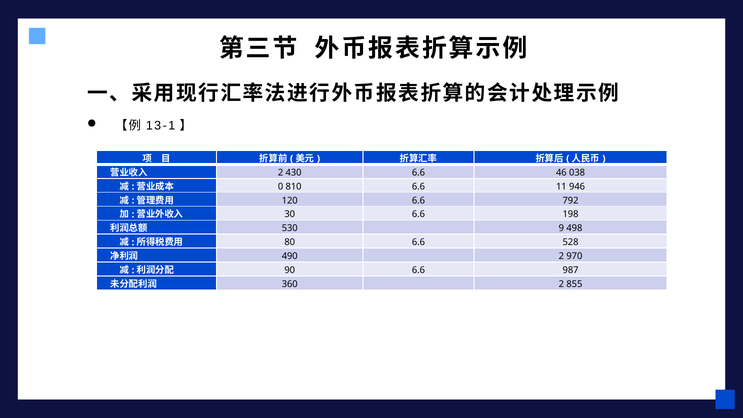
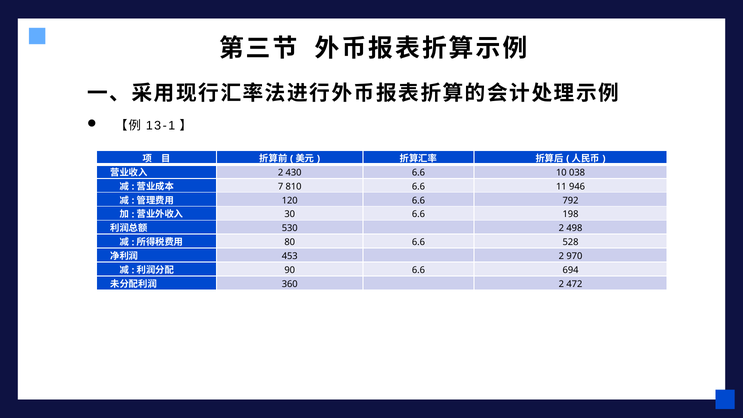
46: 46 -> 10
0: 0 -> 7
530 9: 9 -> 2
490: 490 -> 453
987: 987 -> 694
855: 855 -> 472
